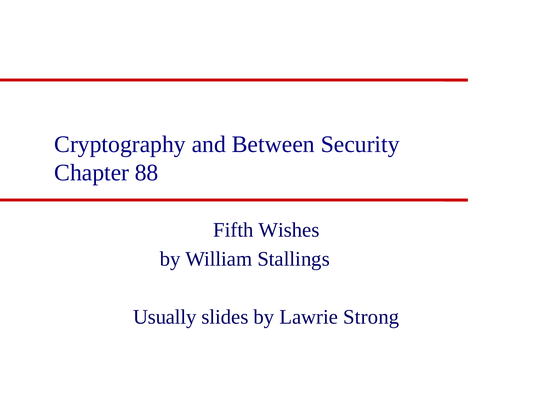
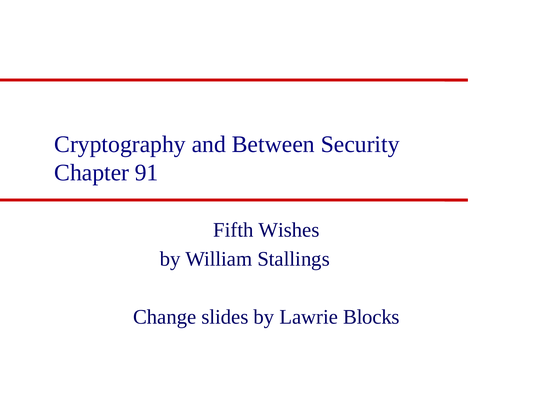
88: 88 -> 91
Usually: Usually -> Change
Strong: Strong -> Blocks
